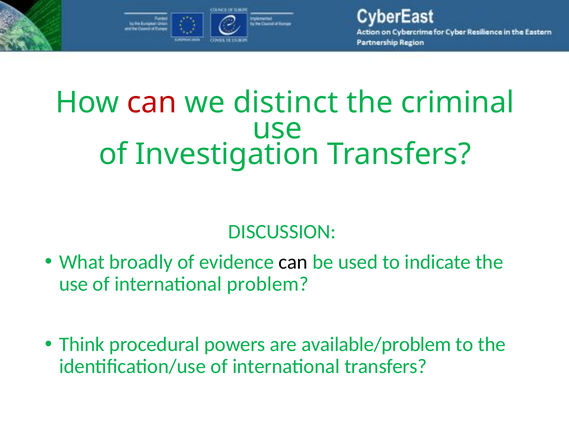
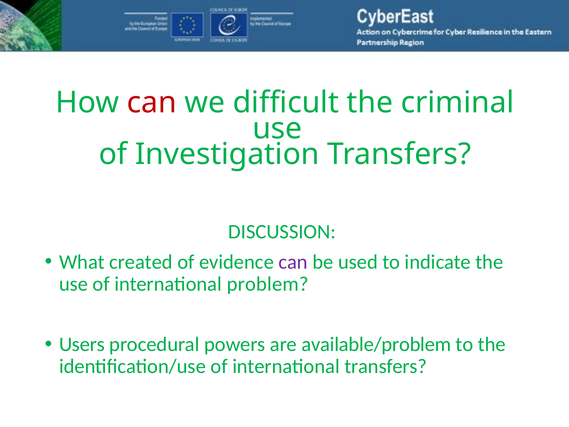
distinct: distinct -> difficult
broadly: broadly -> created
can at (293, 262) colour: black -> purple
Think: Think -> Users
